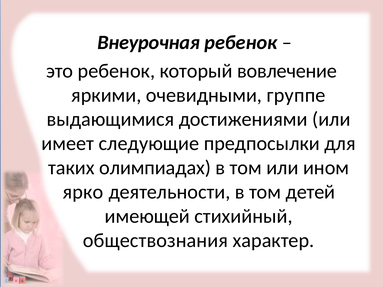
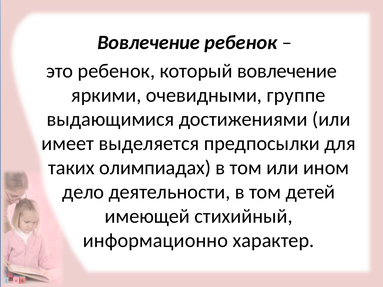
Внеурочная at (149, 42): Внеурочная -> Вовлечение
следующие: следующие -> выделяется
ярко: ярко -> дело
обществознания: обществознания -> информационно
